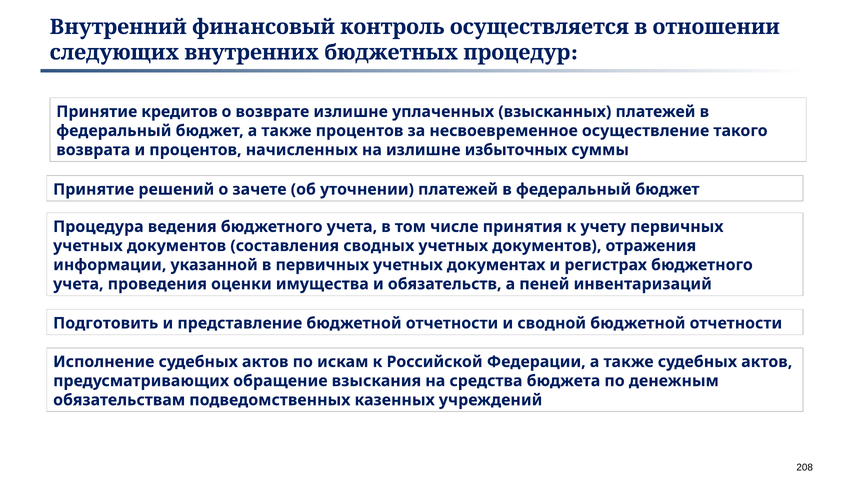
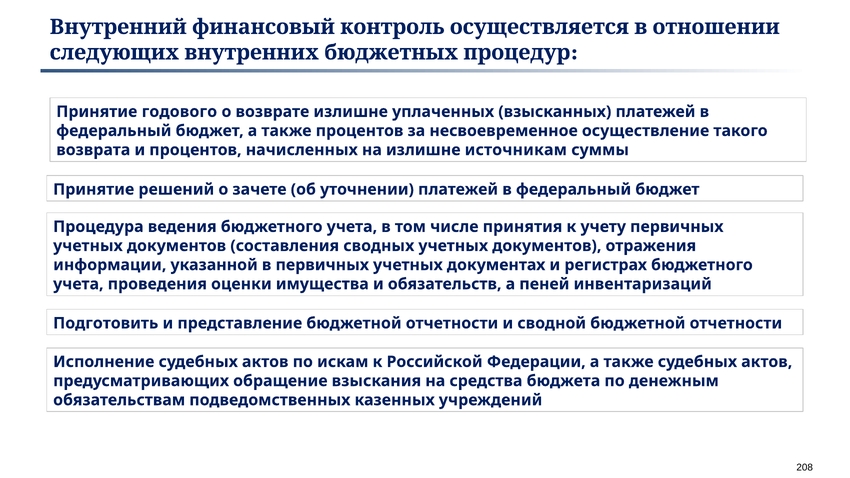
кредитов: кредитов -> годового
избыточных: избыточных -> источникам
